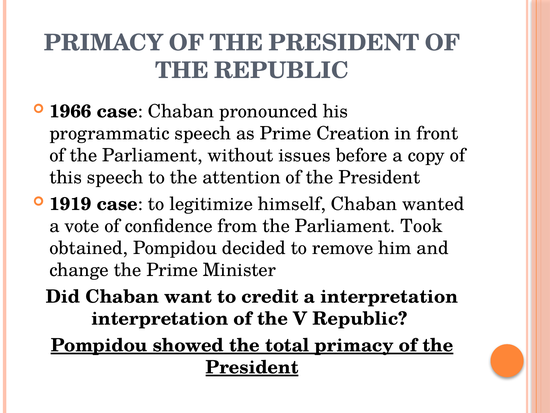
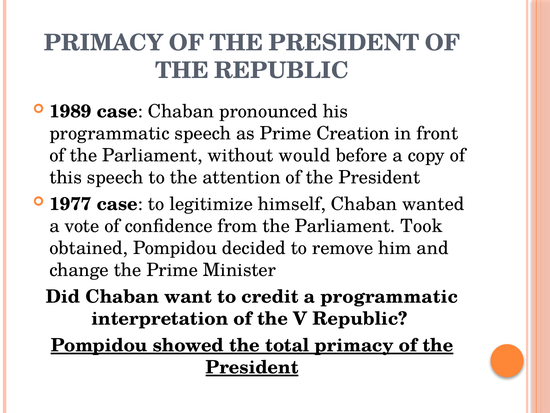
1966: 1966 -> 1989
issues: issues -> would
1919: 1919 -> 1977
a interpretation: interpretation -> programmatic
